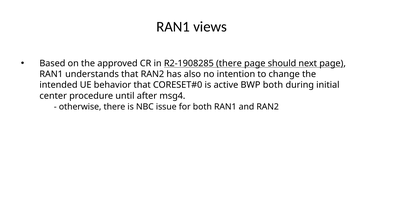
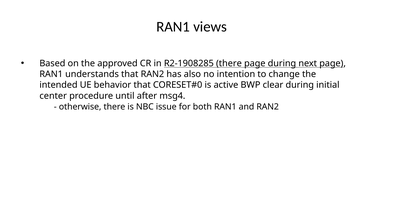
page should: should -> during
BWP both: both -> clear
